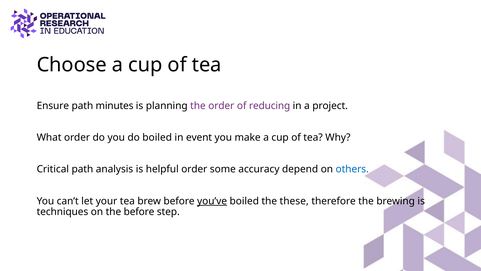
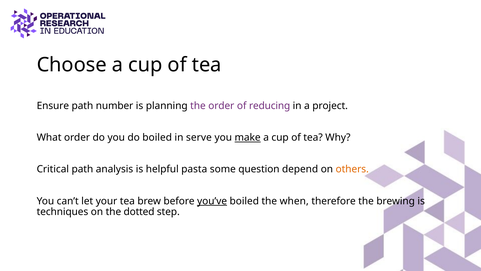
minutes: minutes -> number
event: event -> serve
make underline: none -> present
helpful order: order -> pasta
accuracy: accuracy -> question
others colour: blue -> orange
these: these -> when
the before: before -> dotted
